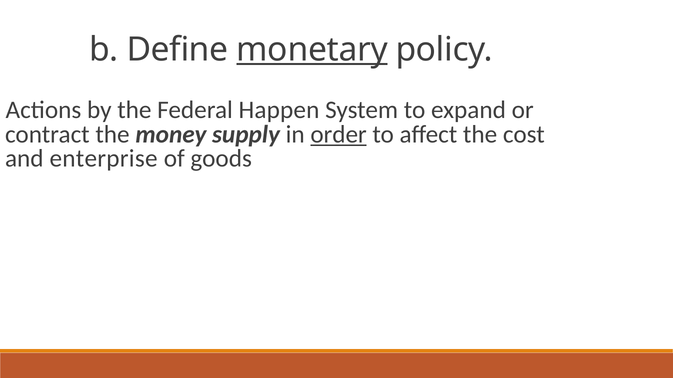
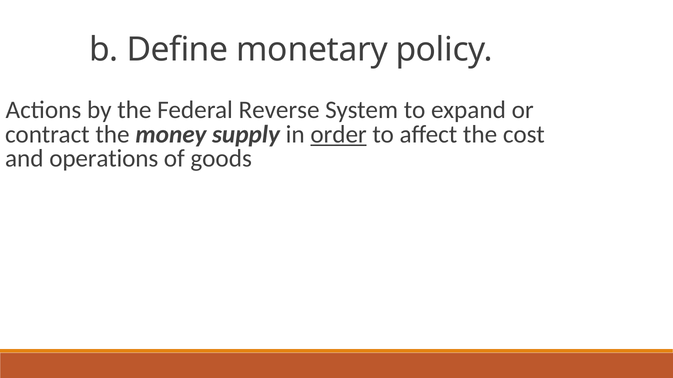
monetary underline: present -> none
Happen: Happen -> Reverse
enterprise: enterprise -> operations
